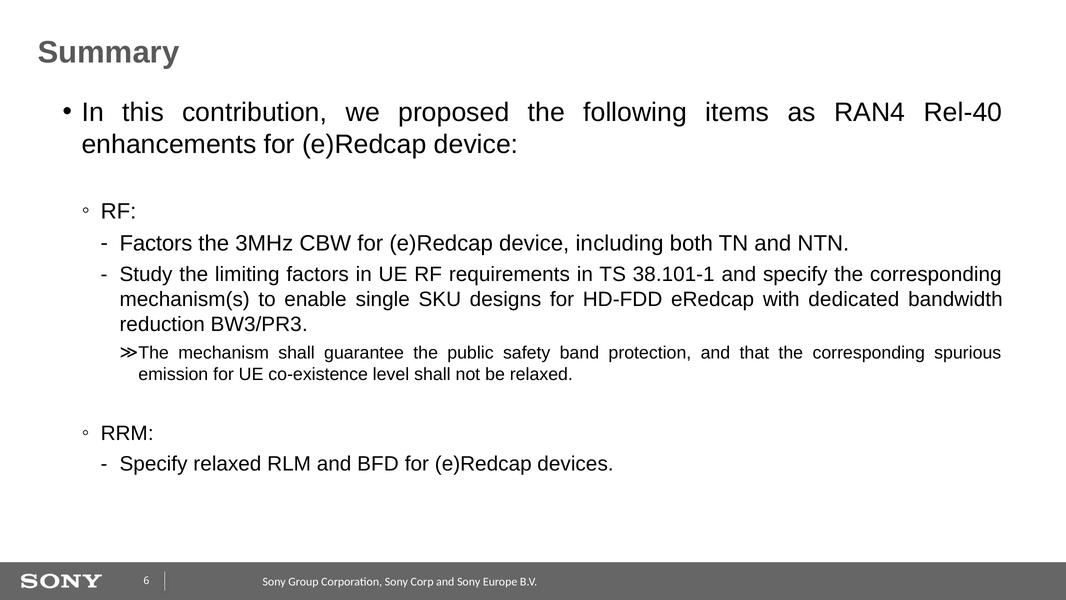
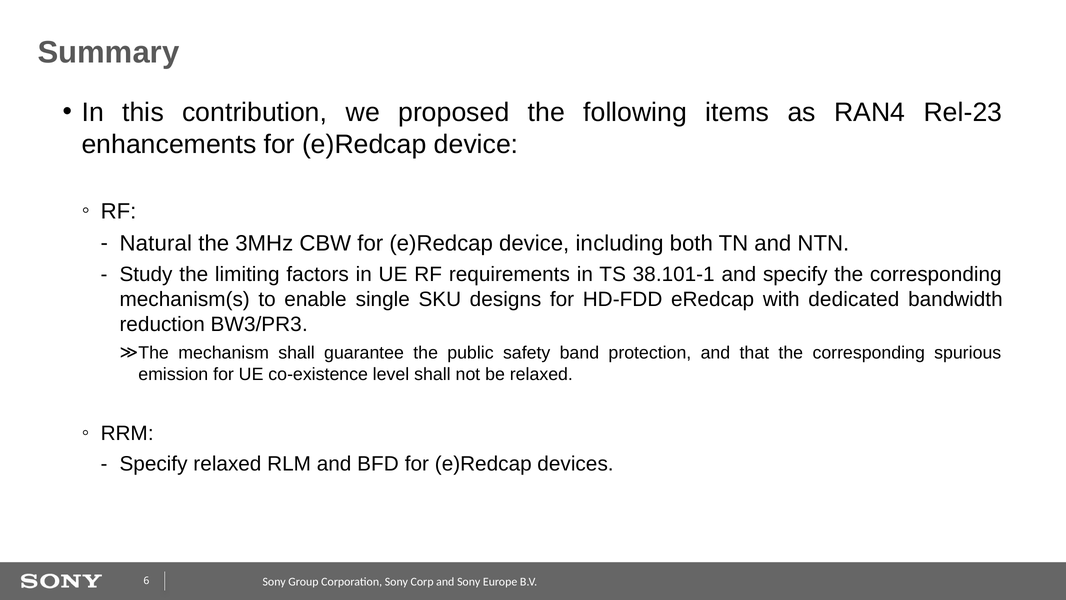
Rel-40: Rel-40 -> Rel-23
Factors at (156, 243): Factors -> Natural
